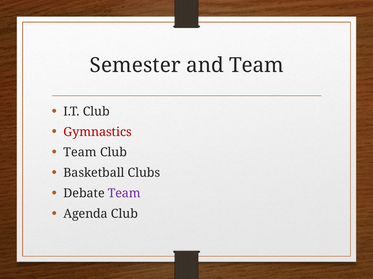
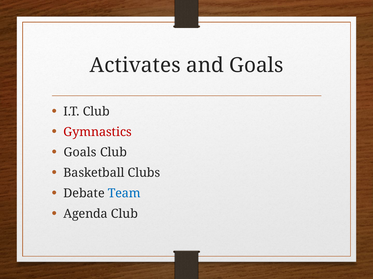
Semester: Semester -> Activates
and Team: Team -> Goals
Team at (80, 153): Team -> Goals
Team at (124, 194) colour: purple -> blue
